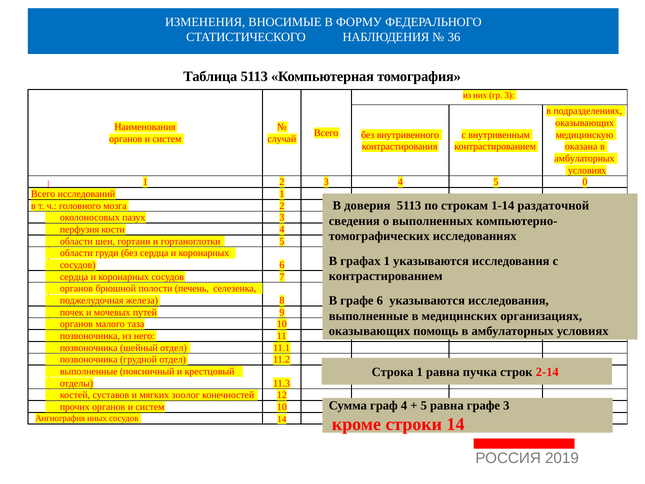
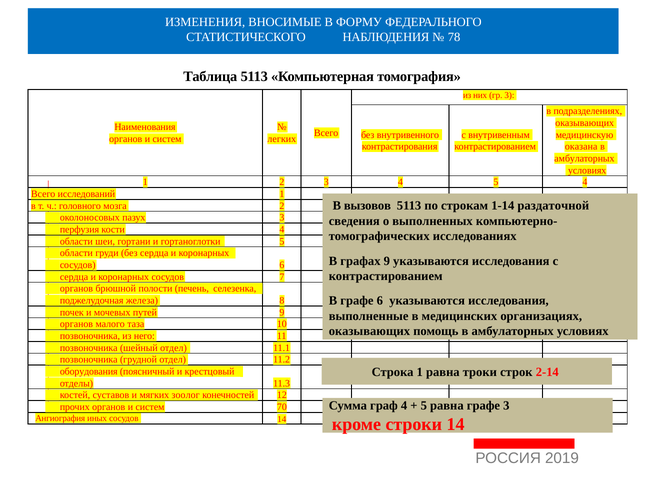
36: 36 -> 78
случай: случай -> легких
5 0: 0 -> 4
доверия: доверия -> вызовов
графах 1: 1 -> 9
пучка: пучка -> троки
выполненные at (89, 371): выполненные -> оборудования
систем 10: 10 -> 70
